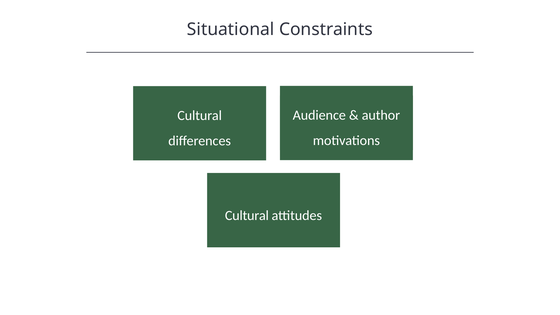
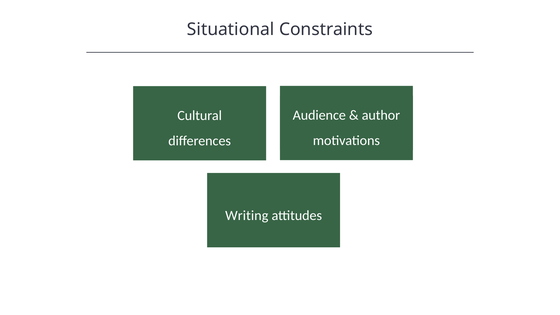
Cultural at (247, 215): Cultural -> Writing
